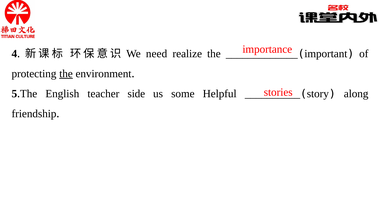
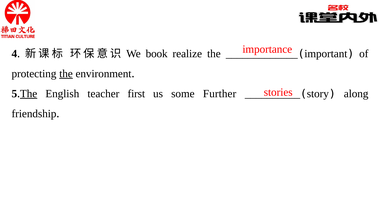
need: need -> book
The at (29, 94) underline: none -> present
side: side -> first
Helpful: Helpful -> Further
